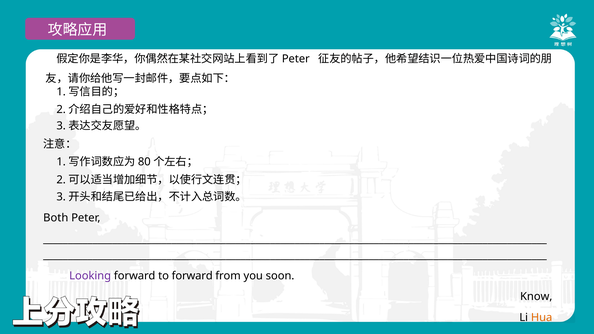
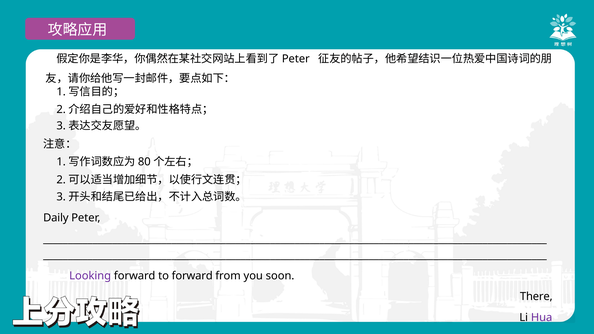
Both: Both -> Daily
Know: Know -> There
Hua colour: orange -> purple
